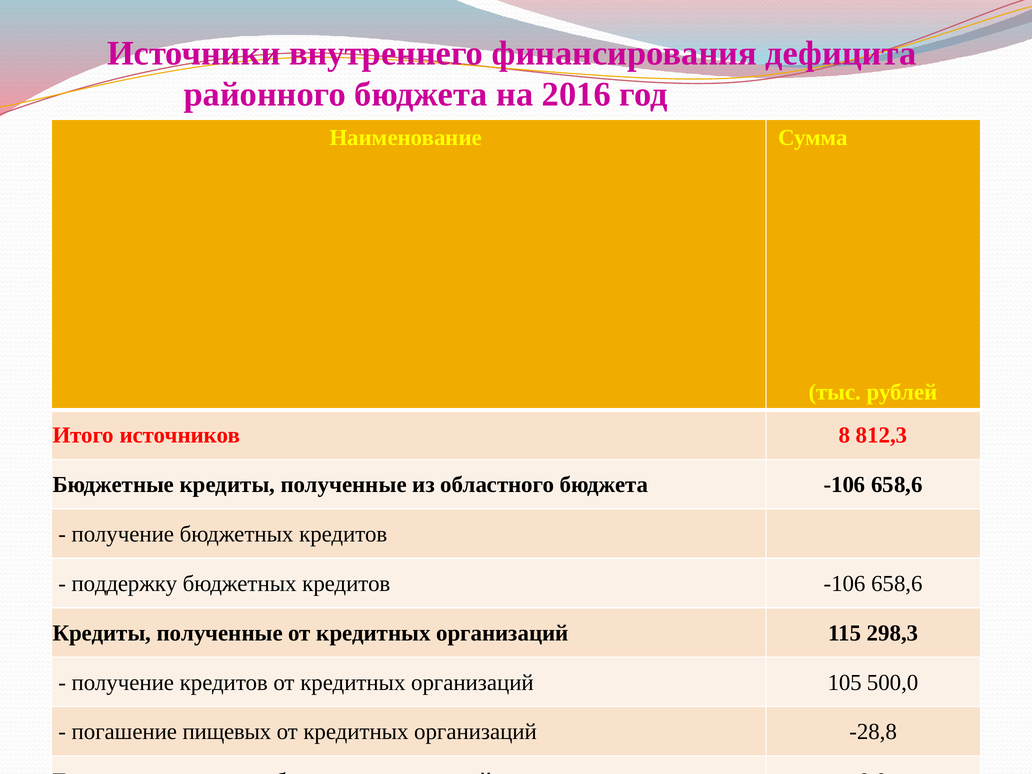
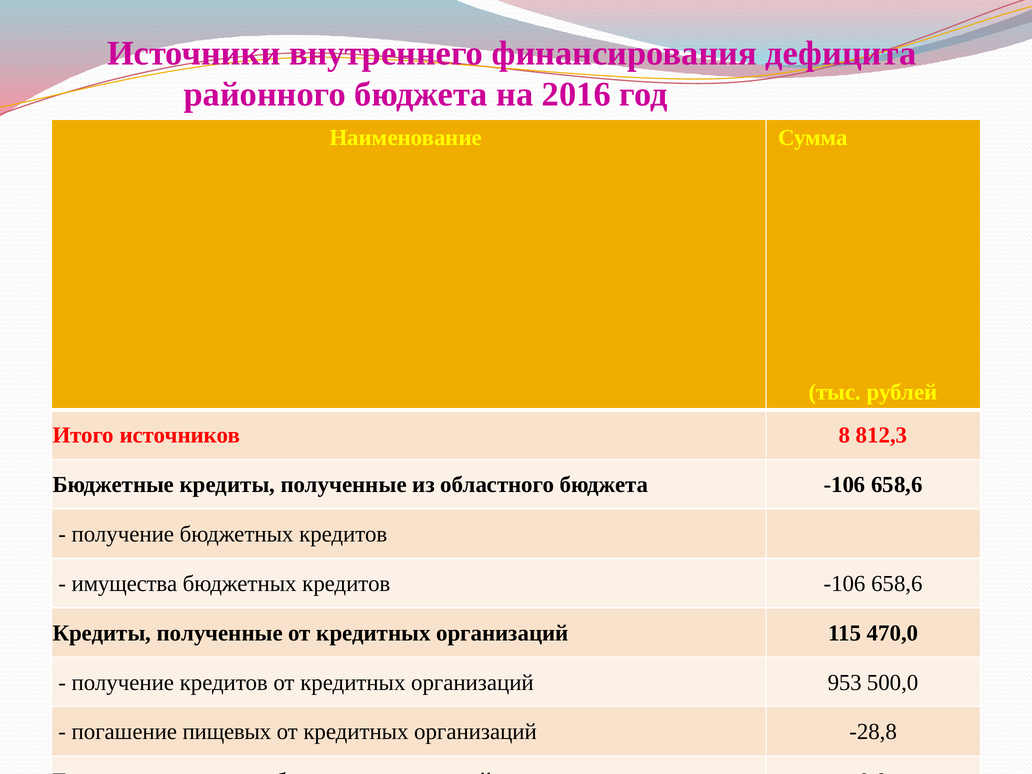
поддержку: поддержку -> имущества
298,3: 298,3 -> 470,0
105: 105 -> 953
